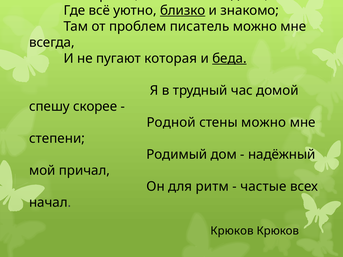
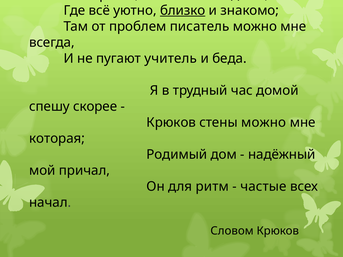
которая: которая -> учитель
беда underline: present -> none
Родной at (171, 123): Родной -> Крюков
степени: степени -> которая
Крюков at (232, 231): Крюков -> Словом
